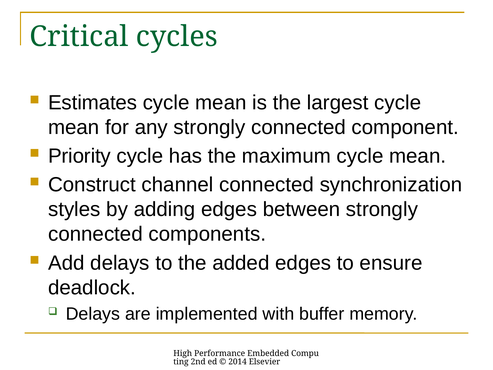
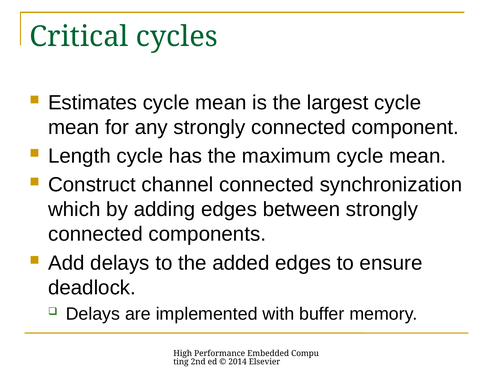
Priority: Priority -> Length
styles: styles -> which
